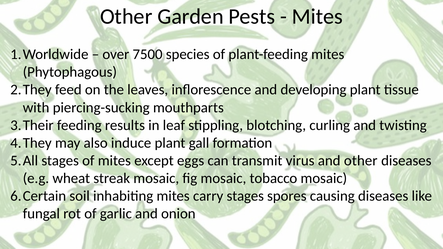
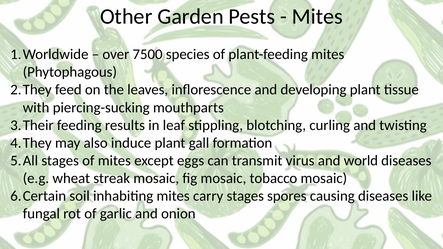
and other: other -> world
